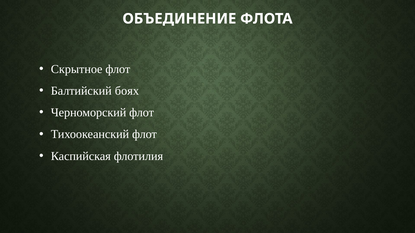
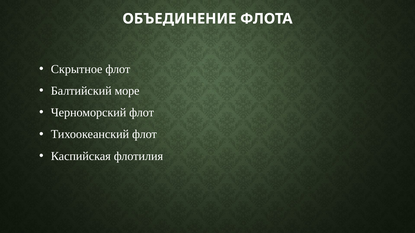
боях: боях -> море
